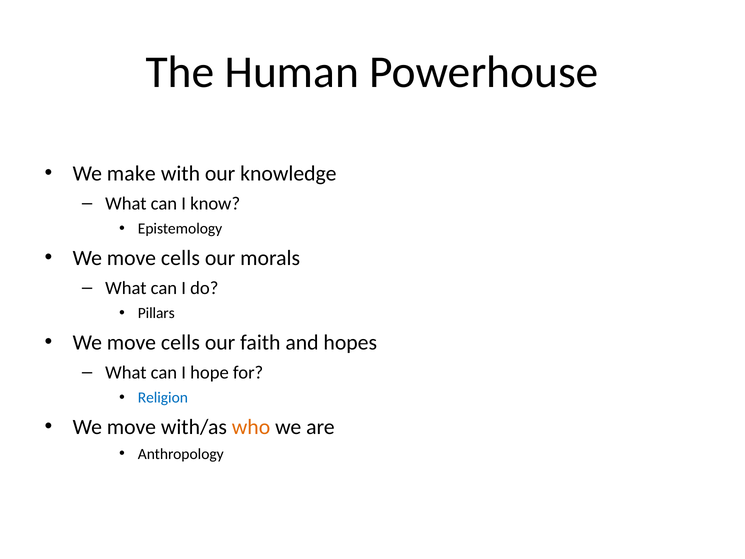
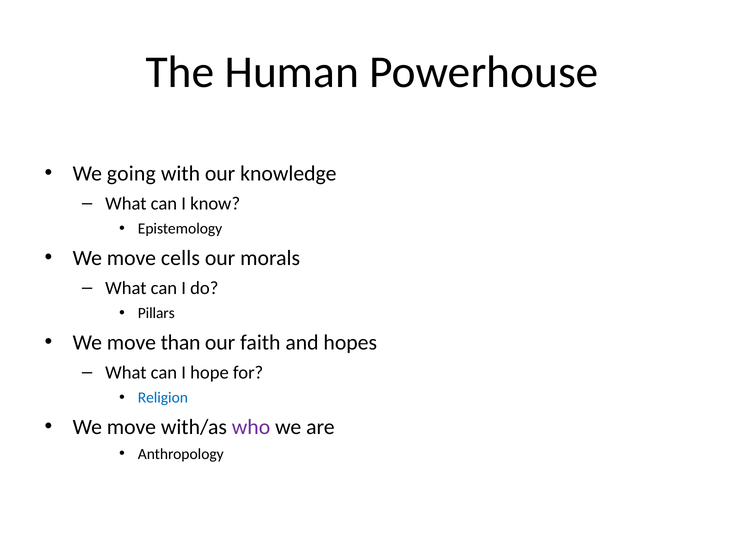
make: make -> going
cells at (180, 342): cells -> than
who colour: orange -> purple
